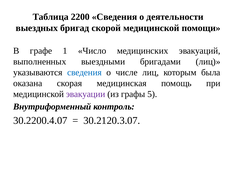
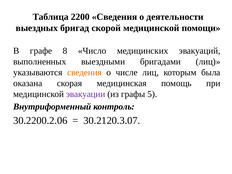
1: 1 -> 8
сведения at (84, 72) colour: blue -> orange
30.2200.4.07: 30.2200.4.07 -> 30.2200.2.06
